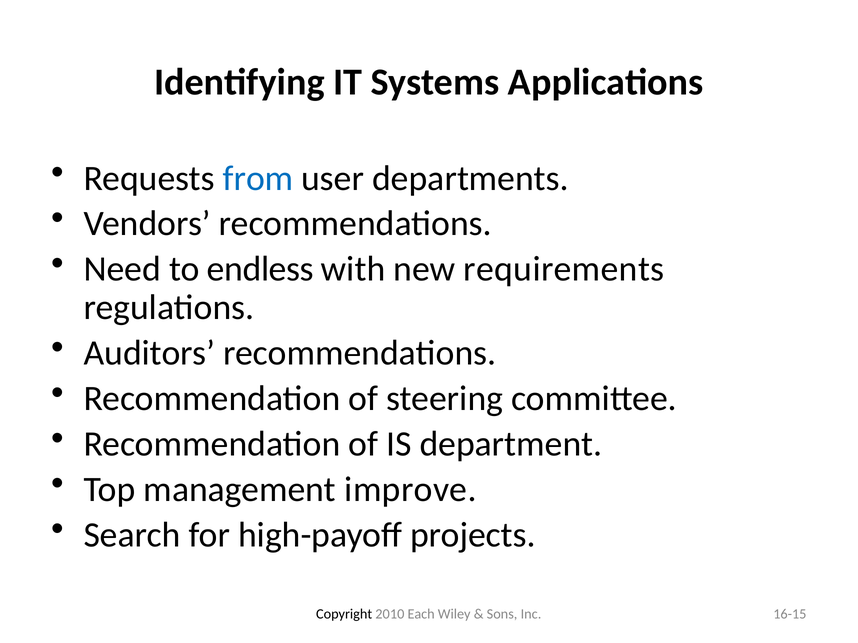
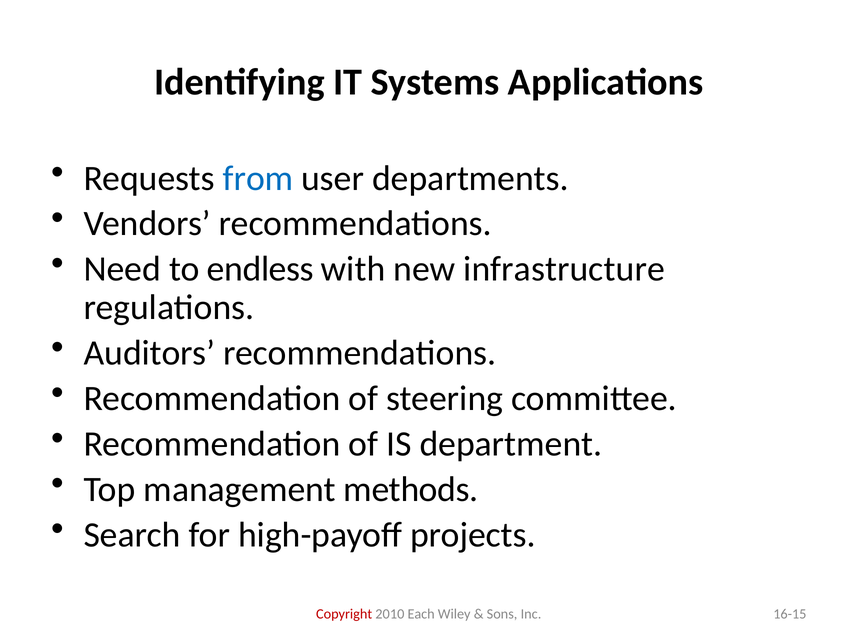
requirements: requirements -> infrastructure
improve: improve -> methods
Copyright colour: black -> red
